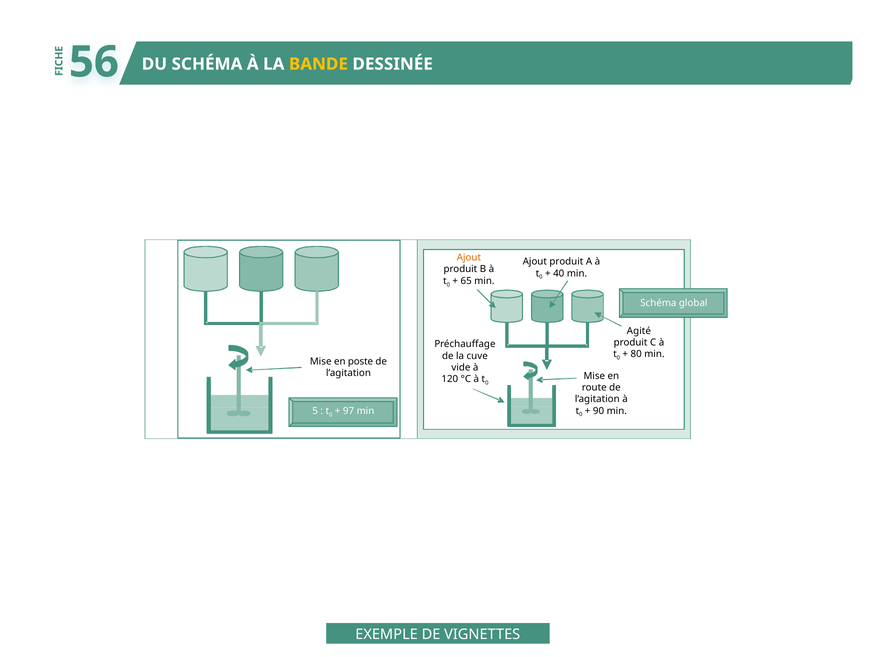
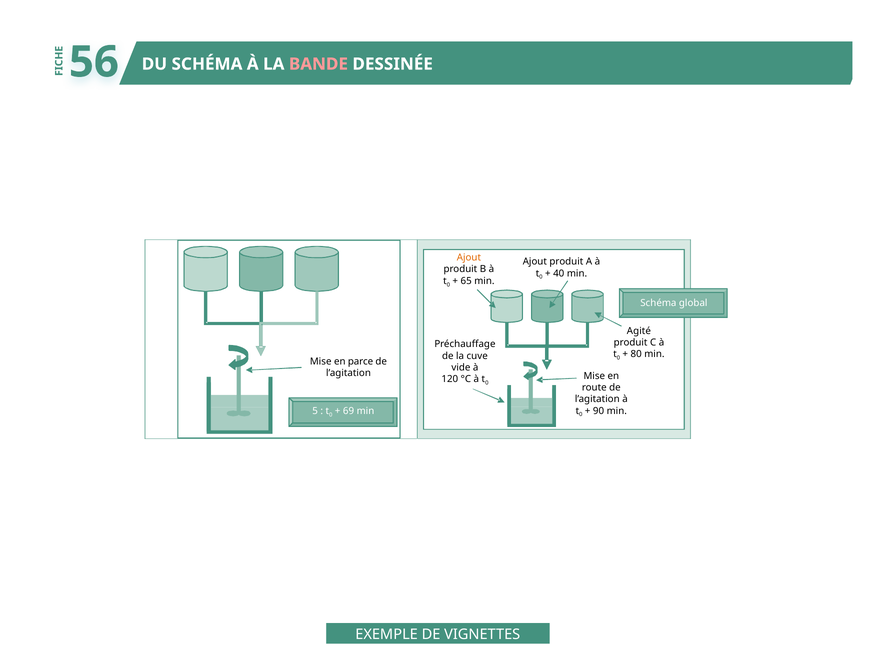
BANDE colour: yellow -> pink
poste: poste -> parce
97: 97 -> 69
